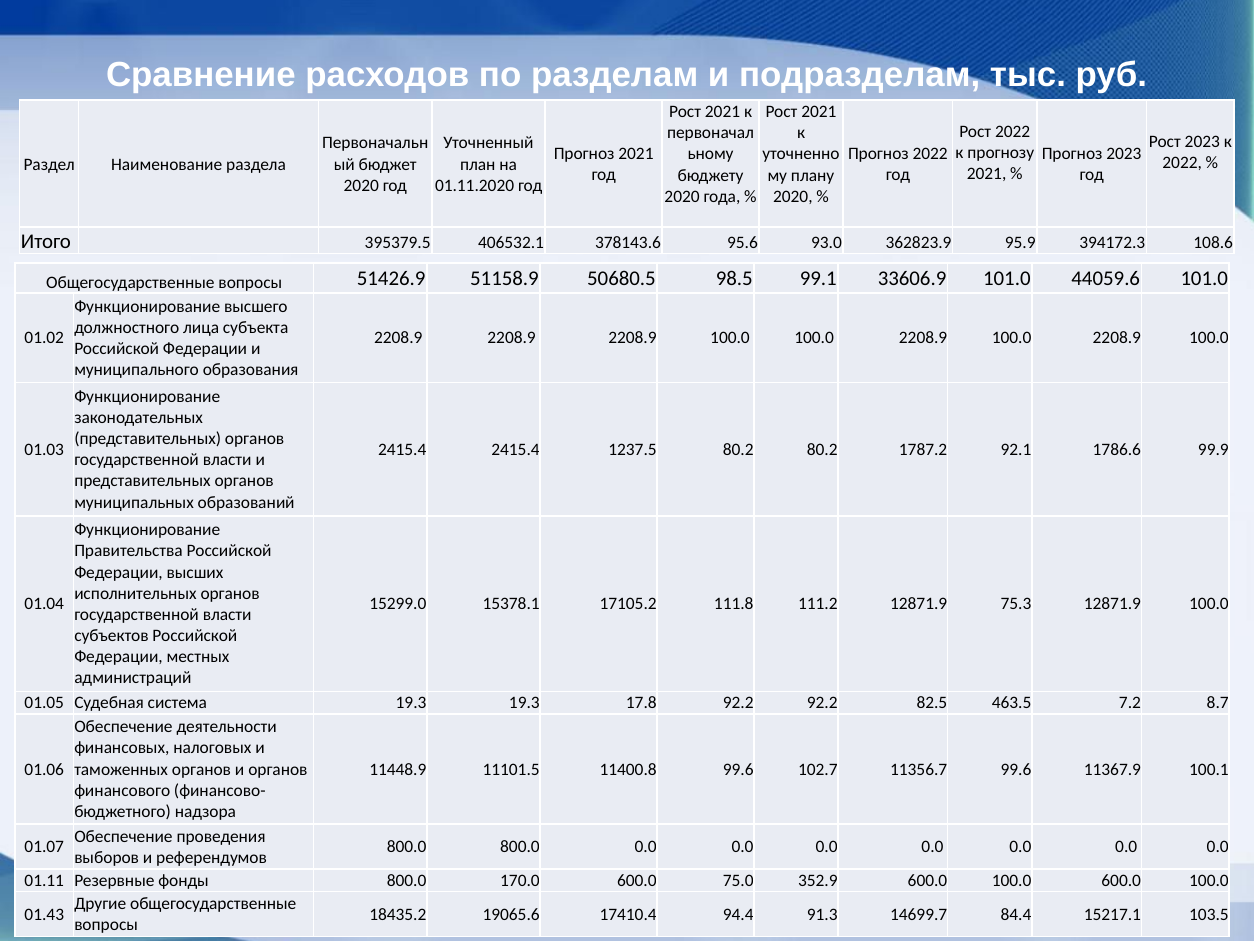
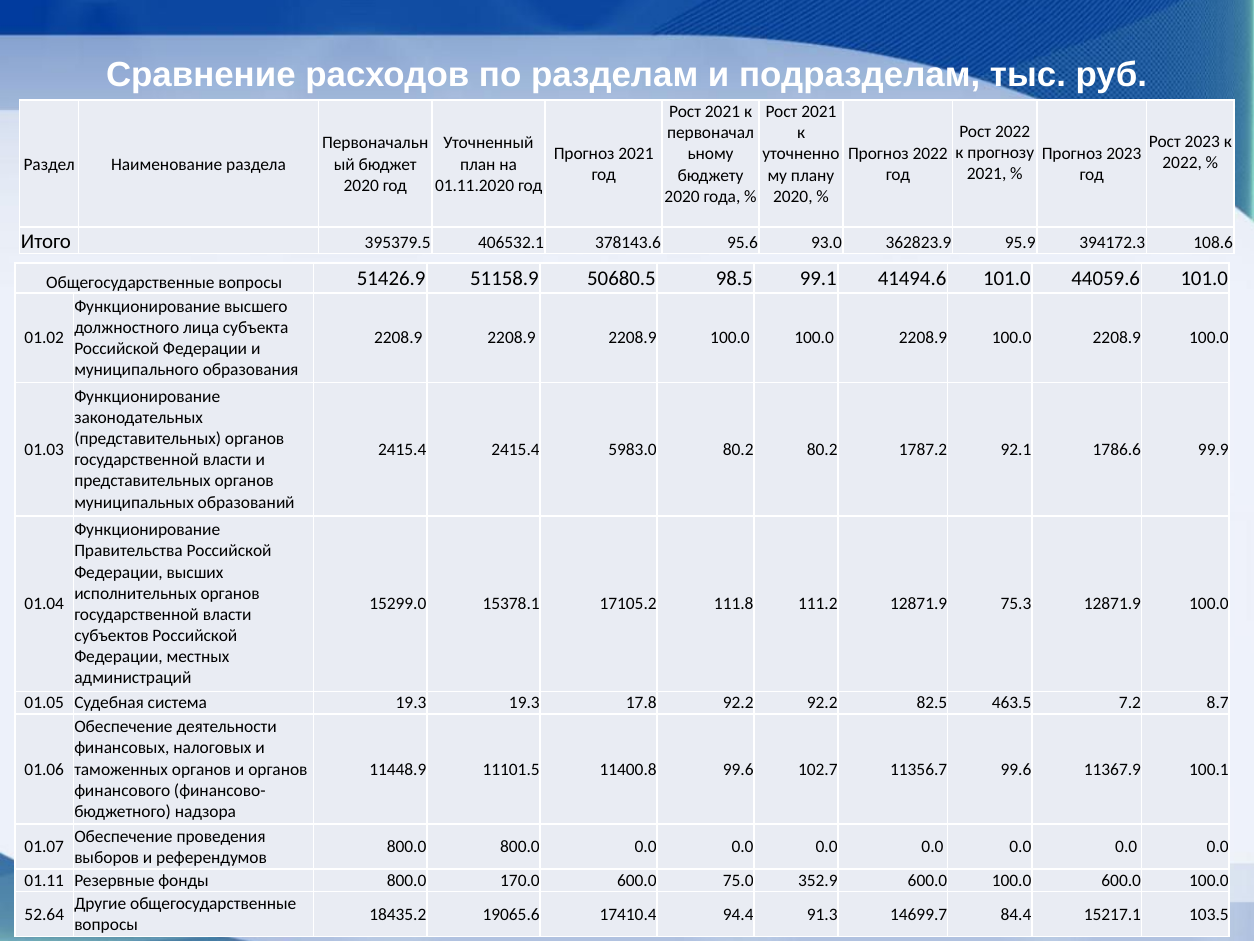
33606.9: 33606.9 -> 41494.6
1237.5: 1237.5 -> 5983.0
01.43: 01.43 -> 52.64
